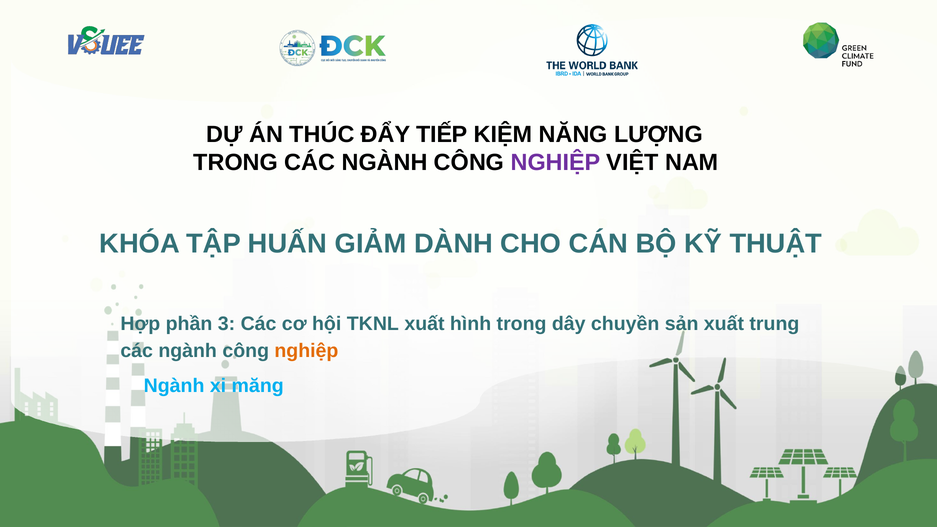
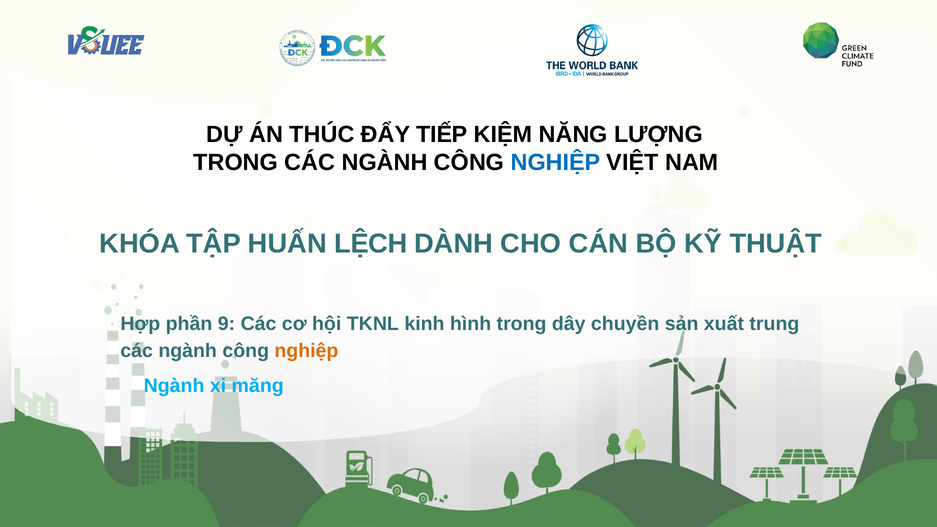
NGHIỆP at (556, 163) colour: purple -> blue
GIẢM: GIẢM -> LỆCH
3: 3 -> 9
TKNL xuất: xuất -> kinh
